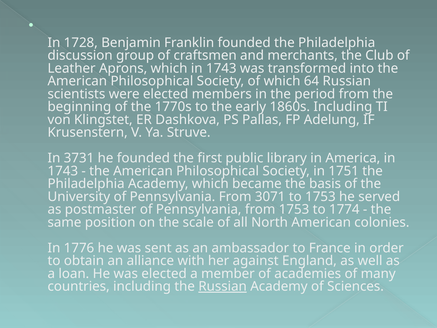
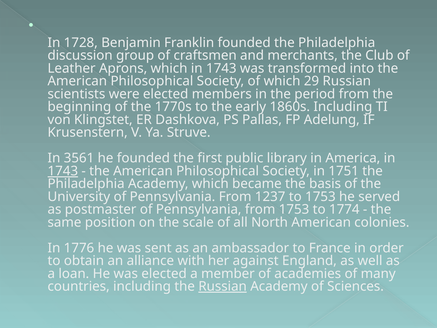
64: 64 -> 29
3731: 3731 -> 3561
1743 at (63, 171) underline: none -> present
3071: 3071 -> 1237
